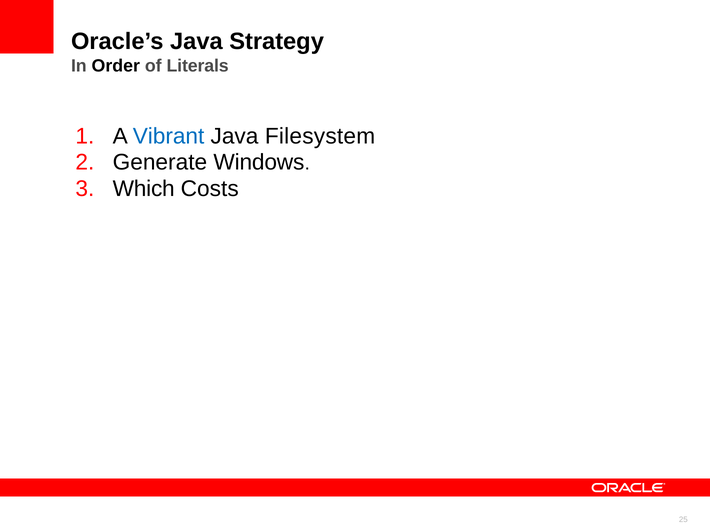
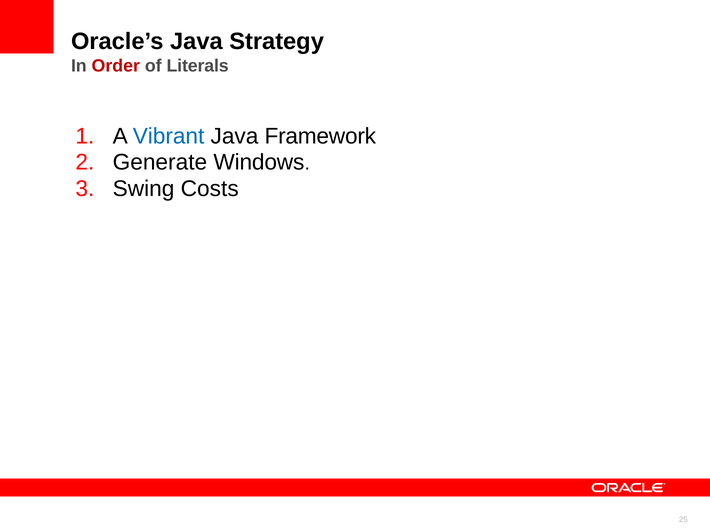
Order colour: black -> red
Filesystem: Filesystem -> Framework
Which: Which -> Swing
